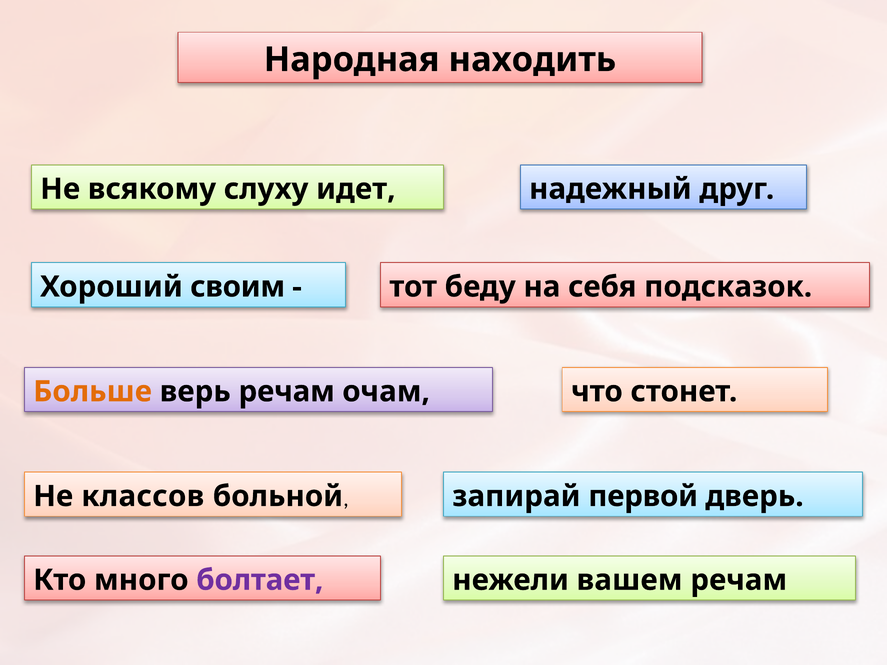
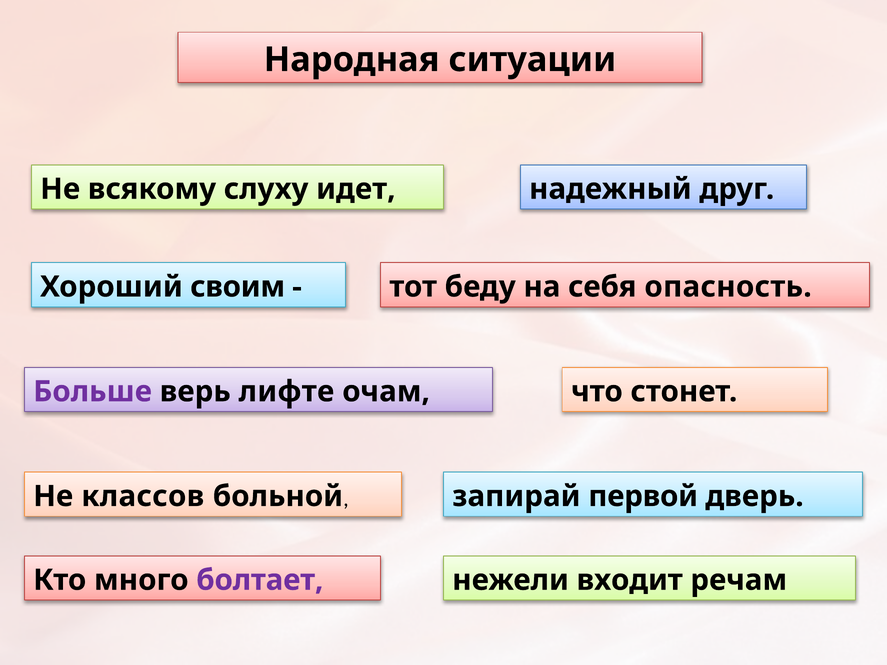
находить: находить -> ситуации
подсказок: подсказок -> опасность
Больше colour: orange -> purple
верь речам: речам -> лифте
вашем: вашем -> входит
